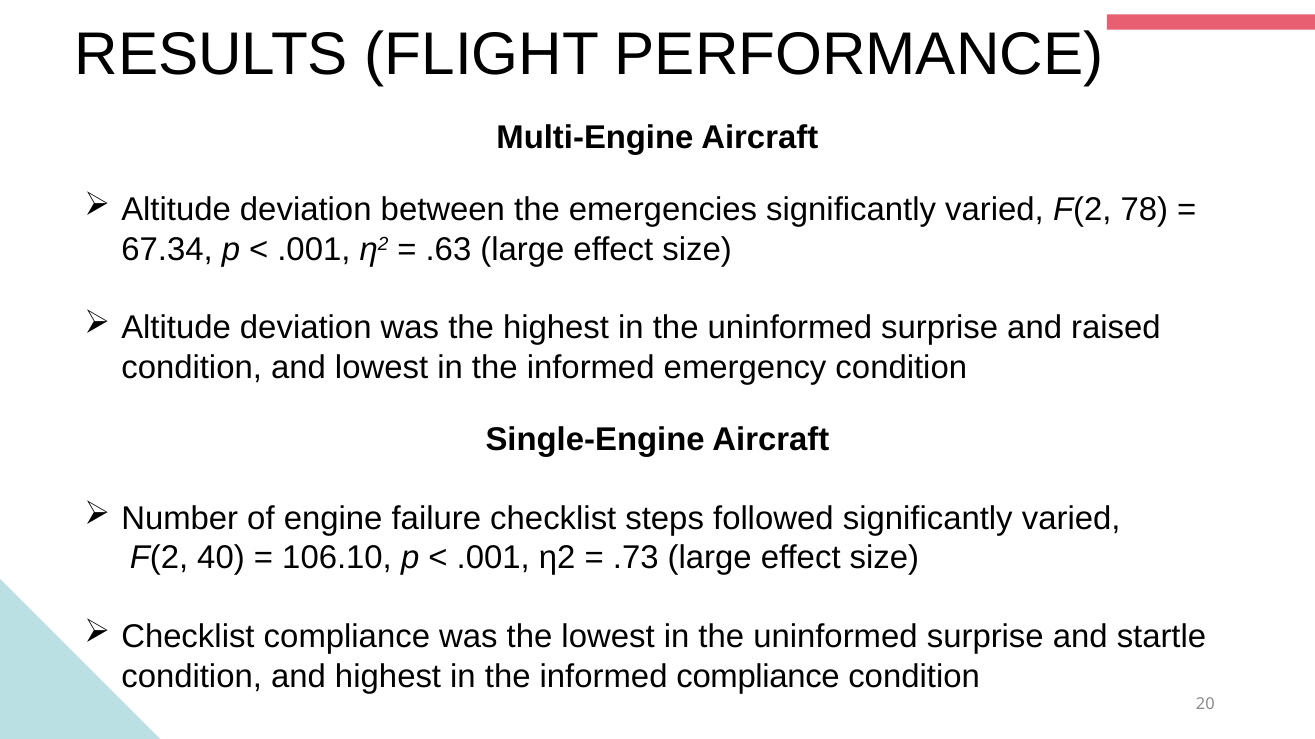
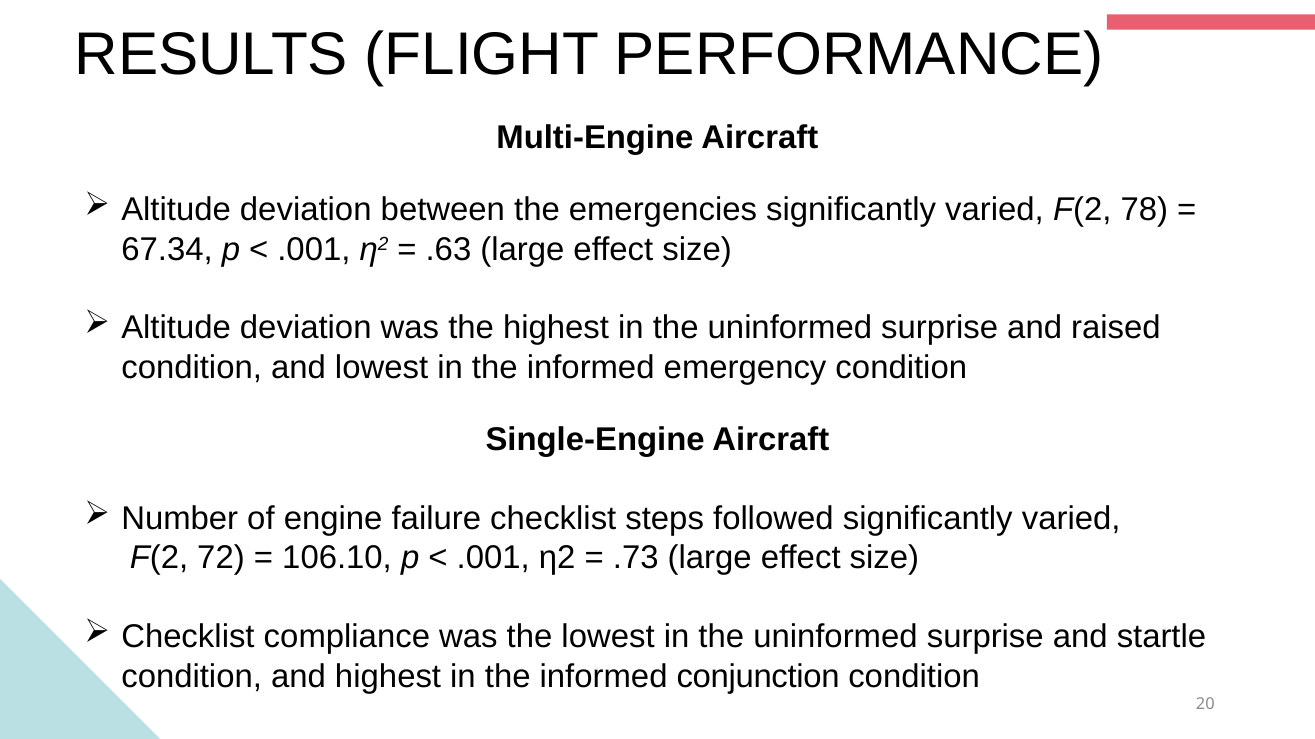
40: 40 -> 72
informed compliance: compliance -> conjunction
